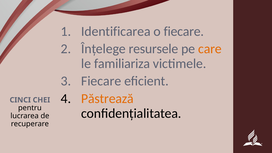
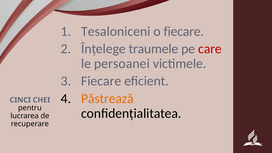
Identificarea: Identificarea -> Tesaloniceni
resursele: resursele -> traumele
care colour: orange -> red
familiariza: familiariza -> persoanei
